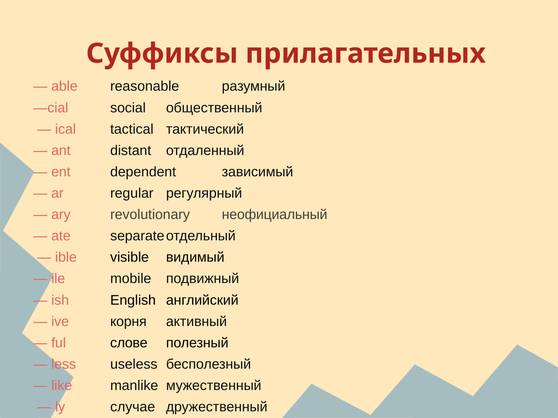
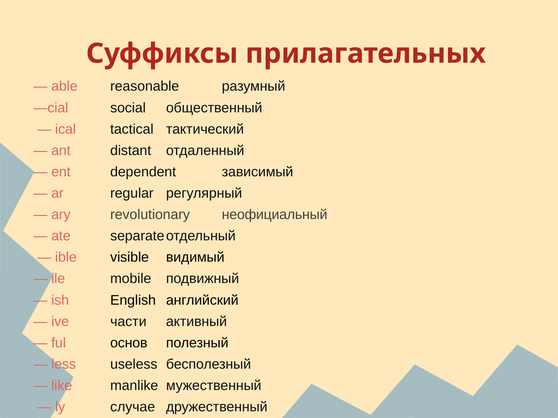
корня: корня -> части
слове: слове -> основ
